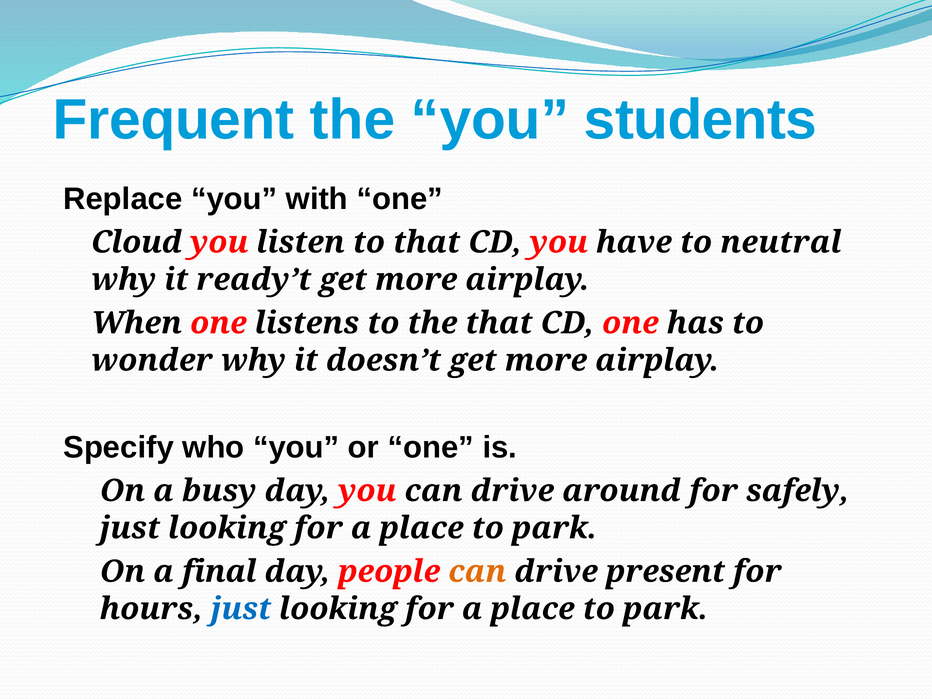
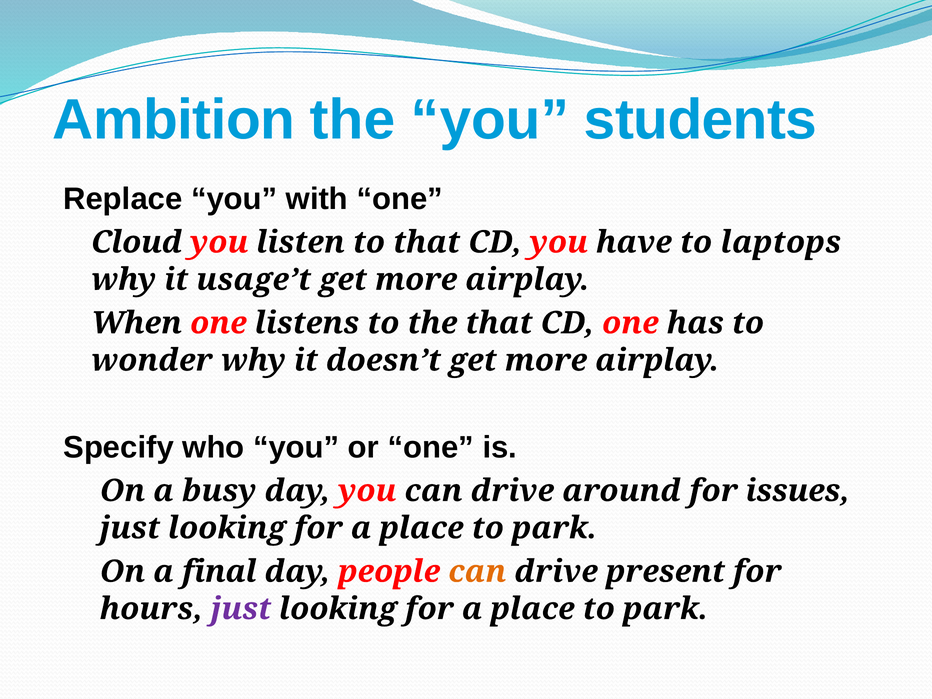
Frequent: Frequent -> Ambition
neutral: neutral -> laptops
ready’t: ready’t -> usage’t
safely: safely -> issues
just at (241, 609) colour: blue -> purple
